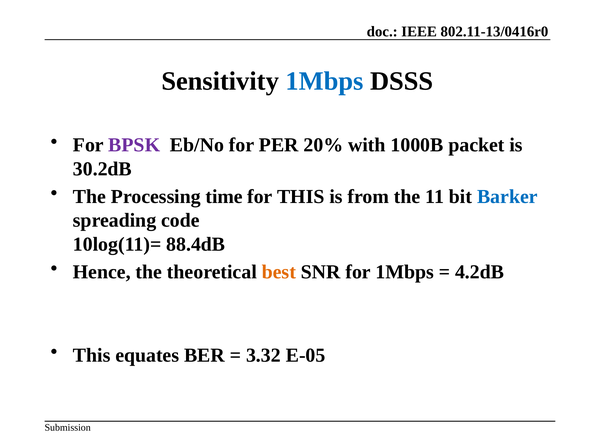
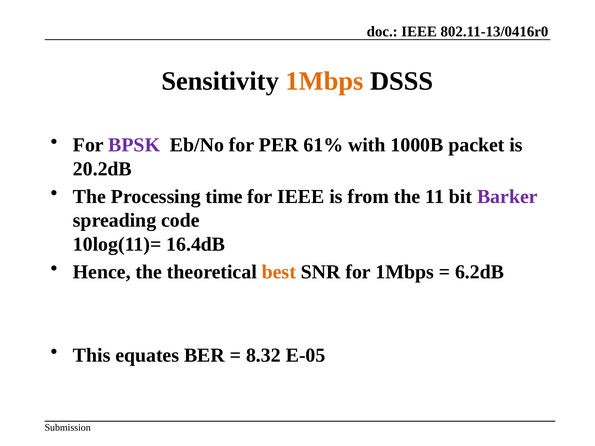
1Mbps at (324, 81) colour: blue -> orange
20%: 20% -> 61%
30.2dB: 30.2dB -> 20.2dB
for THIS: THIS -> IEEE
Barker colour: blue -> purple
88.4dB: 88.4dB -> 16.4dB
4.2dB: 4.2dB -> 6.2dB
3.32: 3.32 -> 8.32
